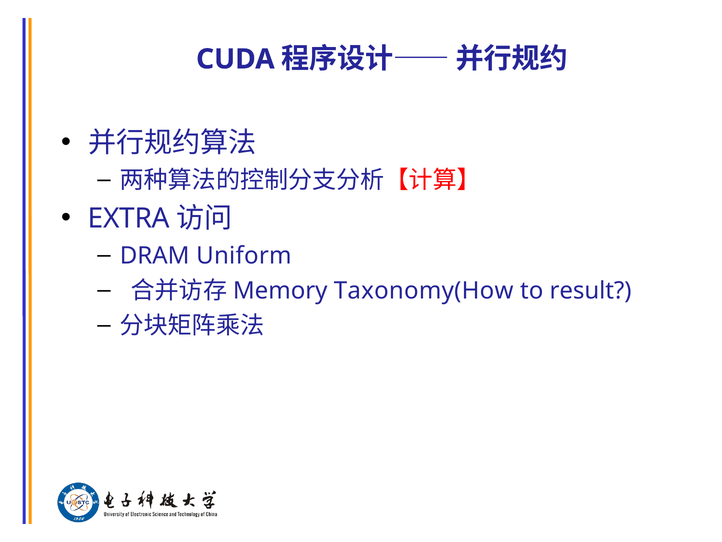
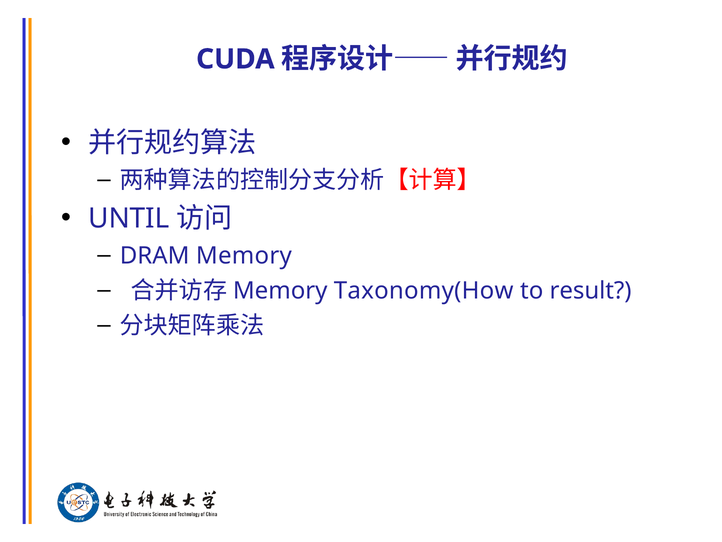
EXTRA: EXTRA -> UNTIL
DRAM Uniform: Uniform -> Memory
